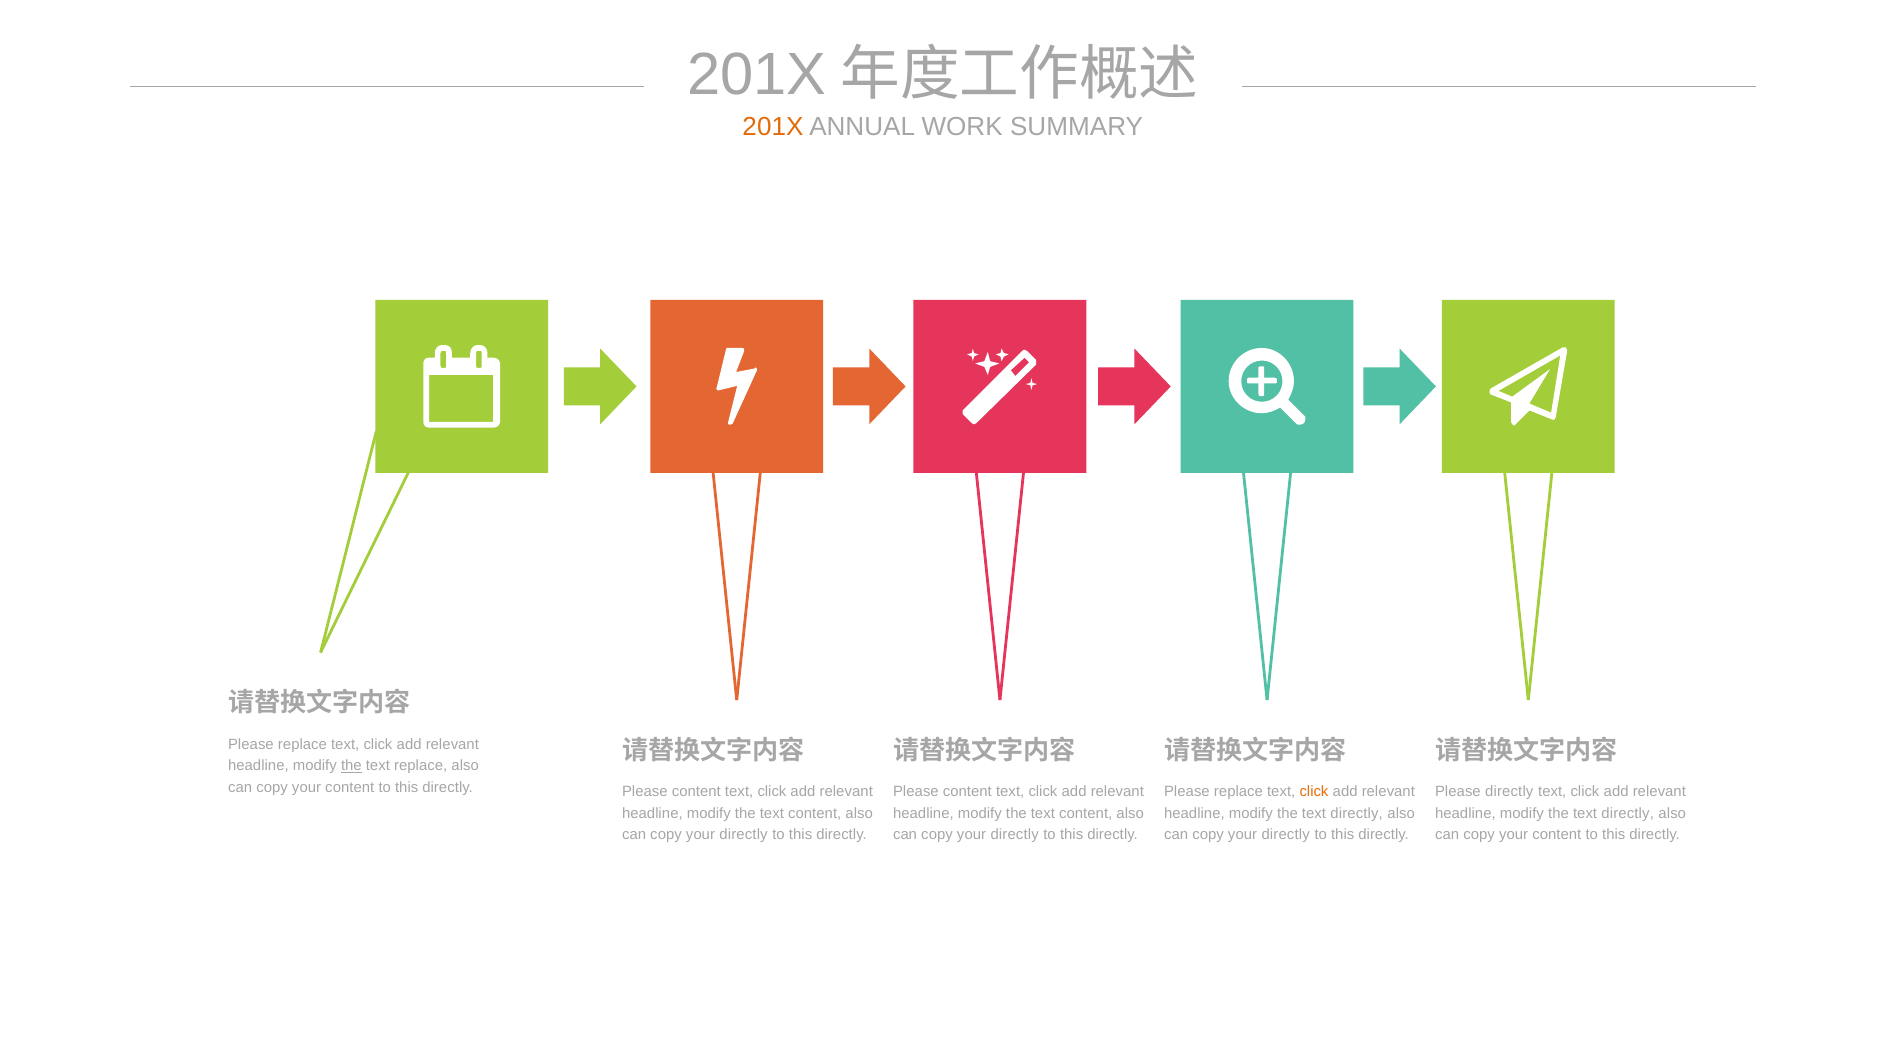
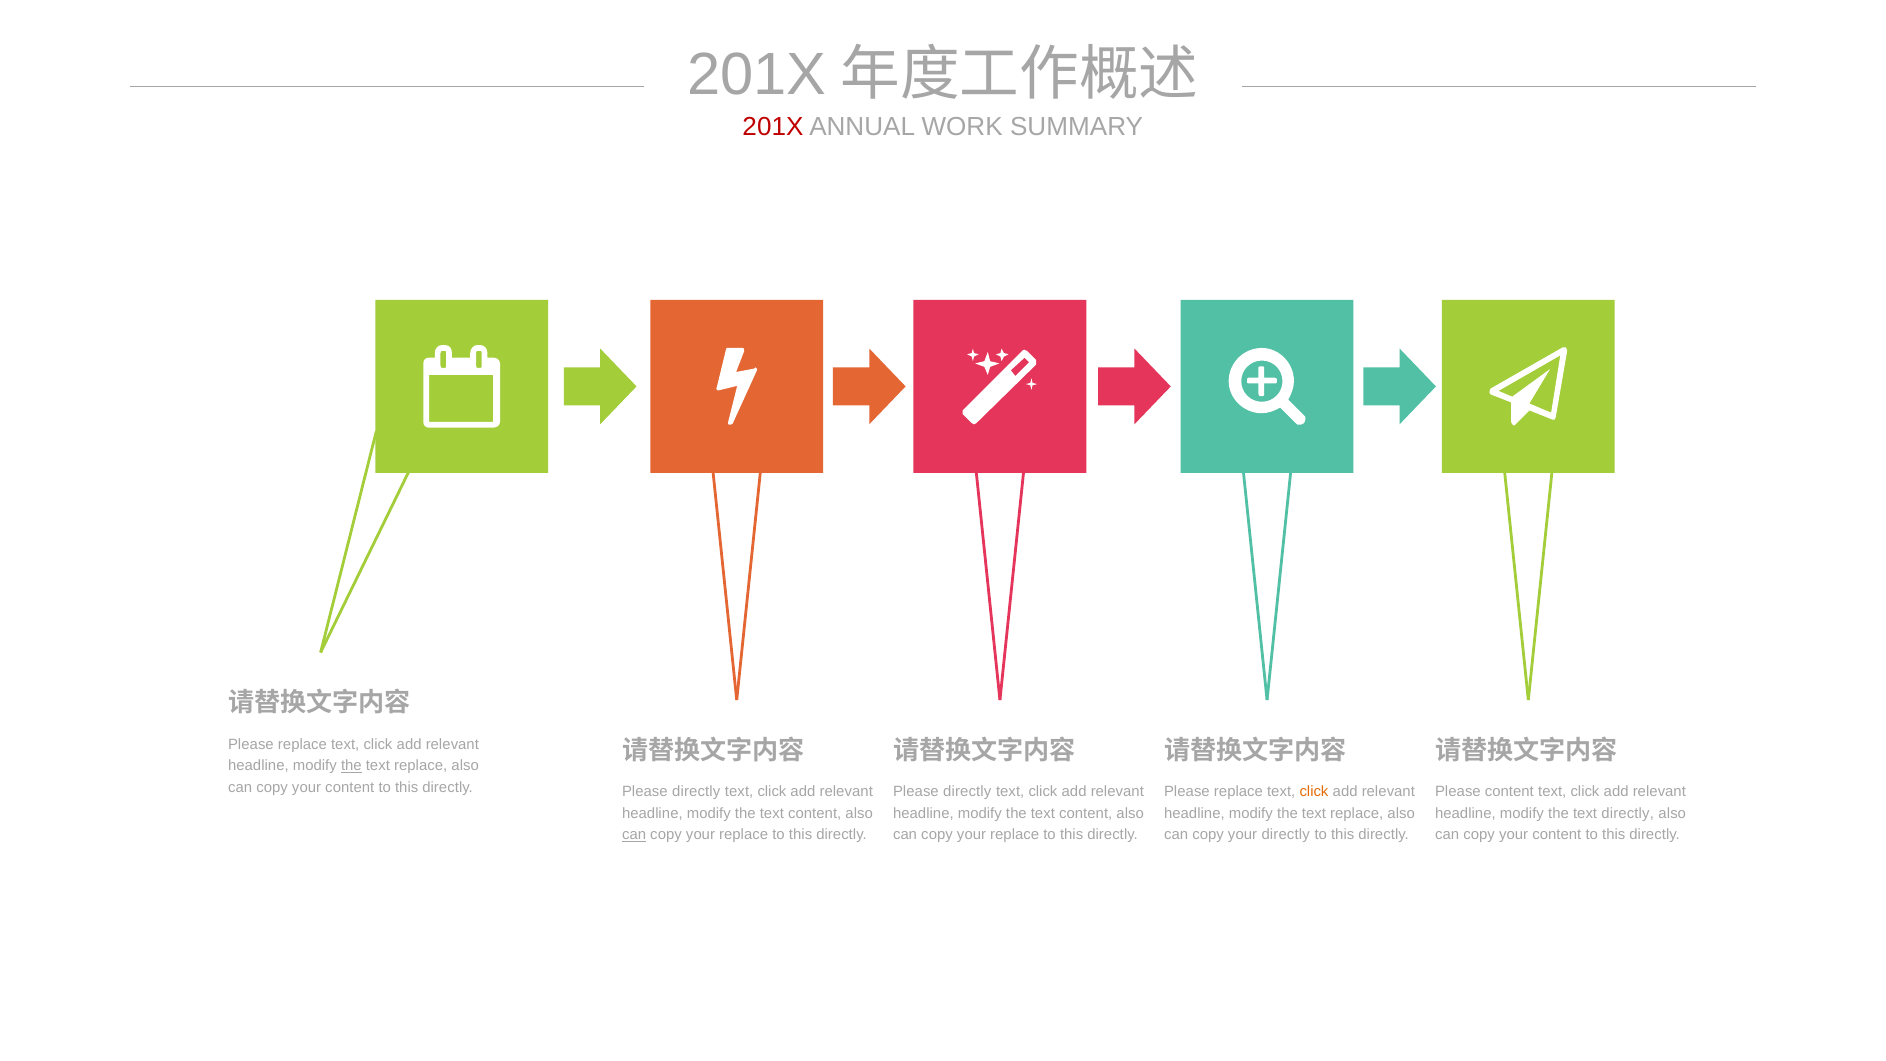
201X at (773, 127) colour: orange -> red
content at (696, 792): content -> directly
content at (967, 792): content -> directly
Please directly: directly -> content
directly at (1357, 813): directly -> replace
can at (634, 835) underline: none -> present
directly at (744, 835): directly -> replace
directly at (1015, 835): directly -> replace
